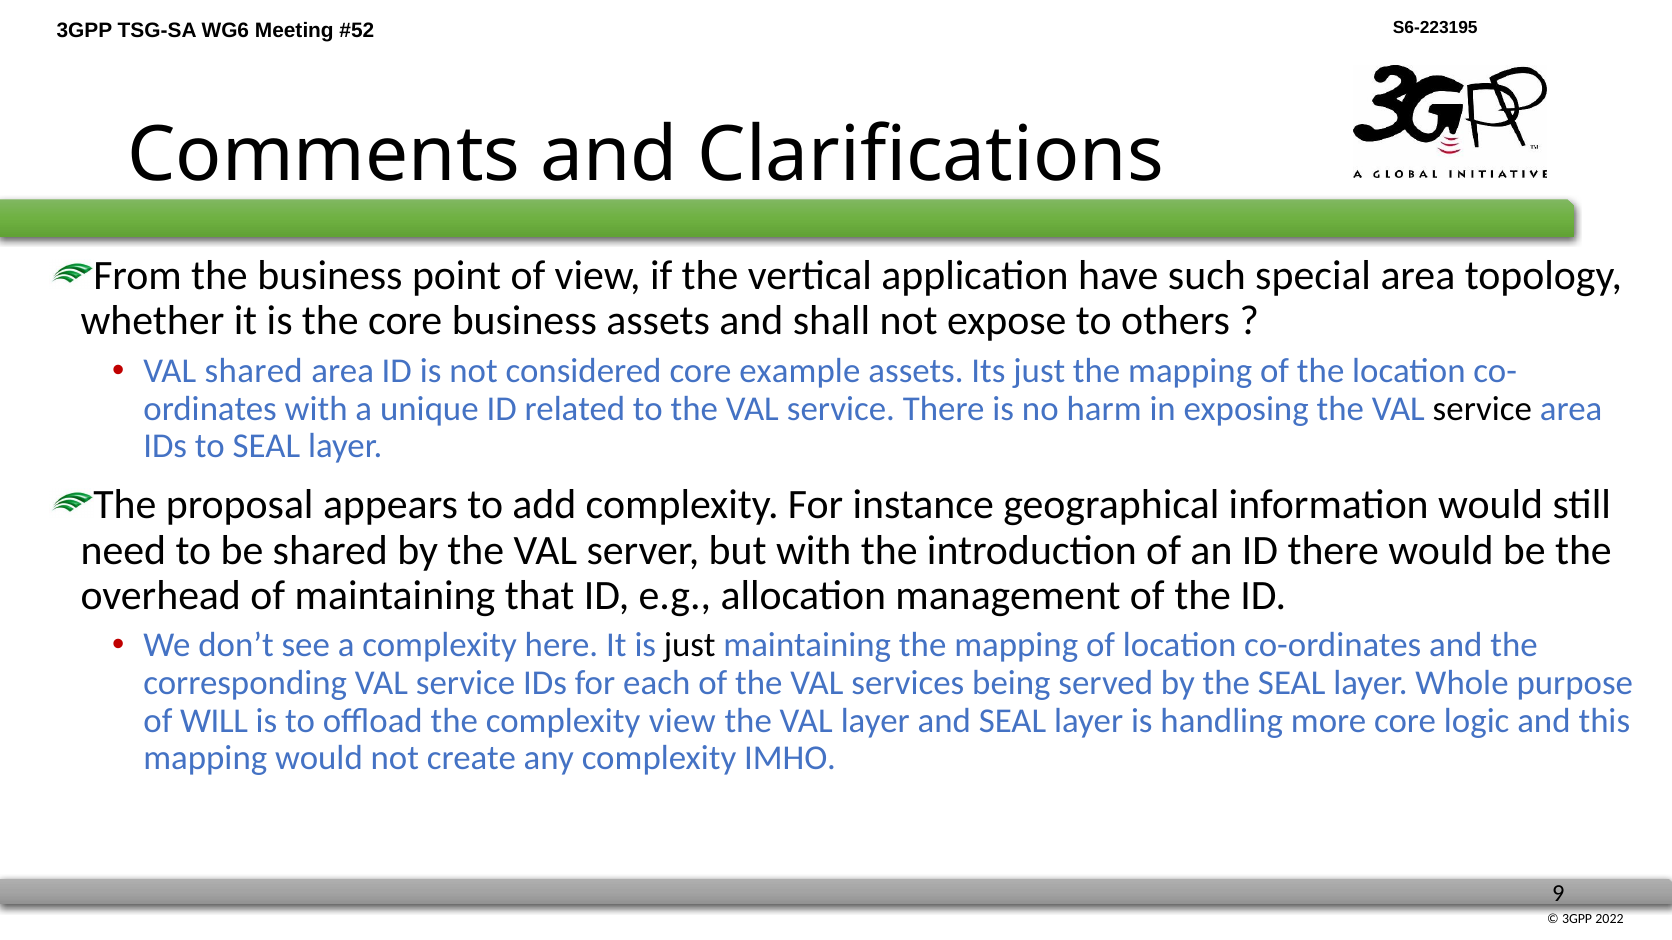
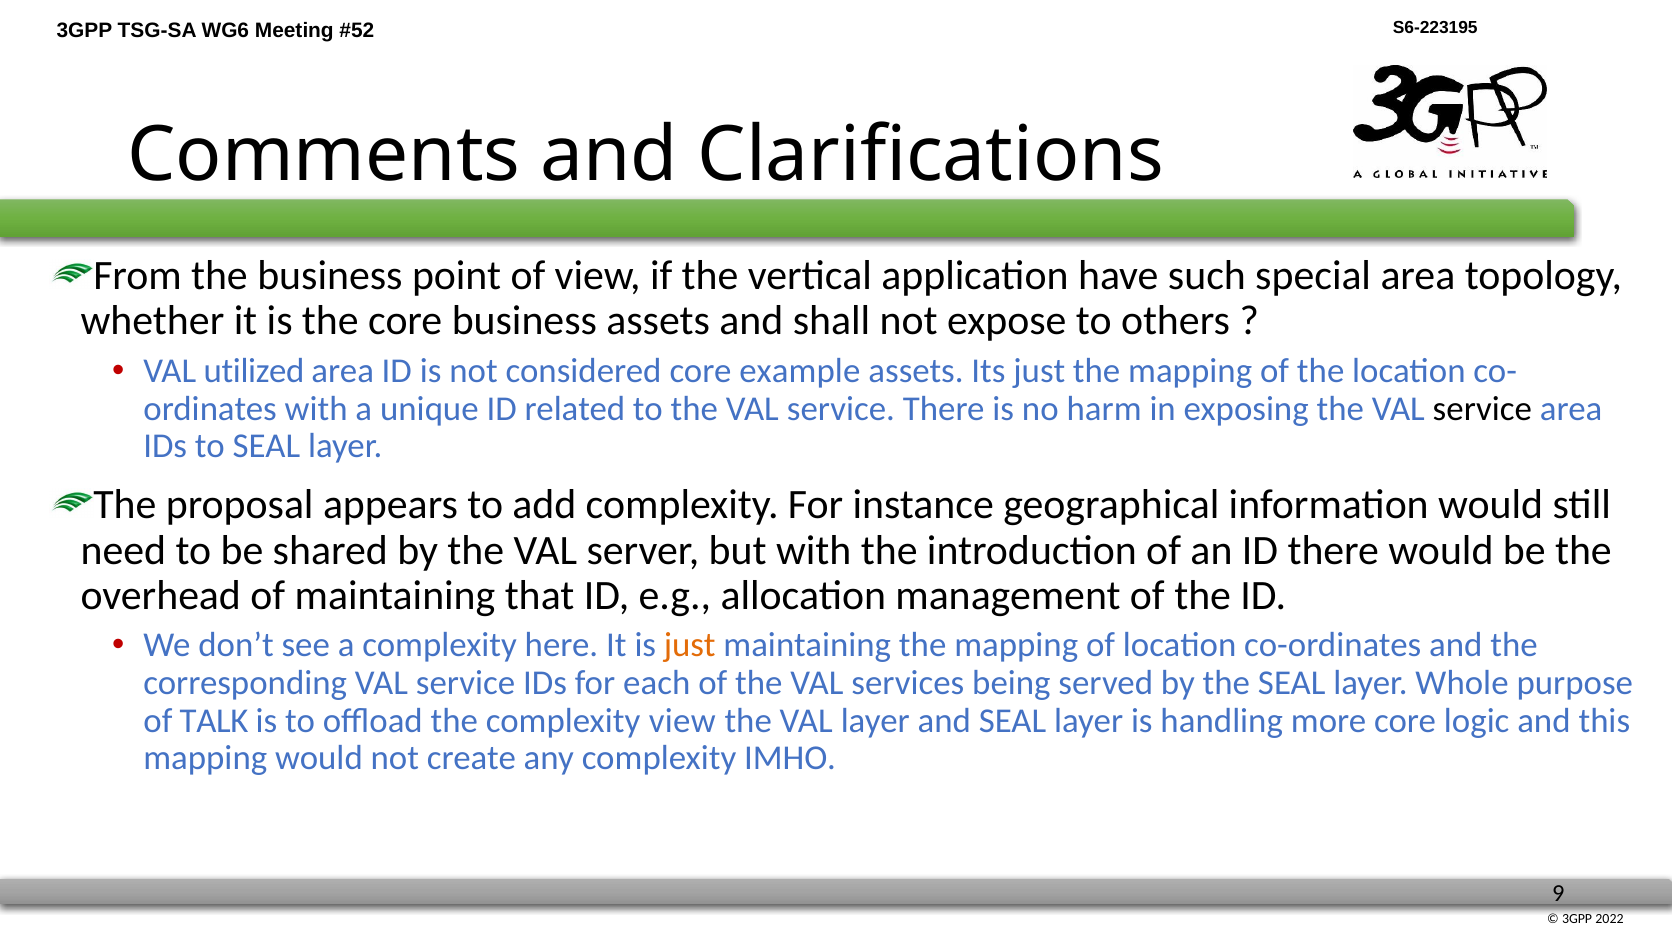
VAL shared: shared -> utilized
just at (690, 646) colour: black -> orange
WILL: WILL -> TALK
